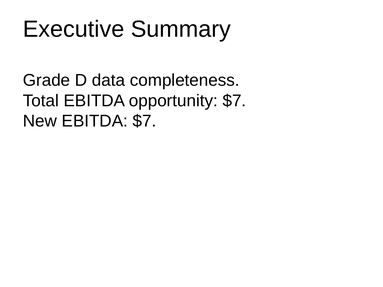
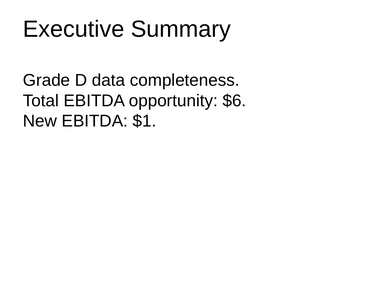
opportunity $7: $7 -> $6
EBITDA $7: $7 -> $1
